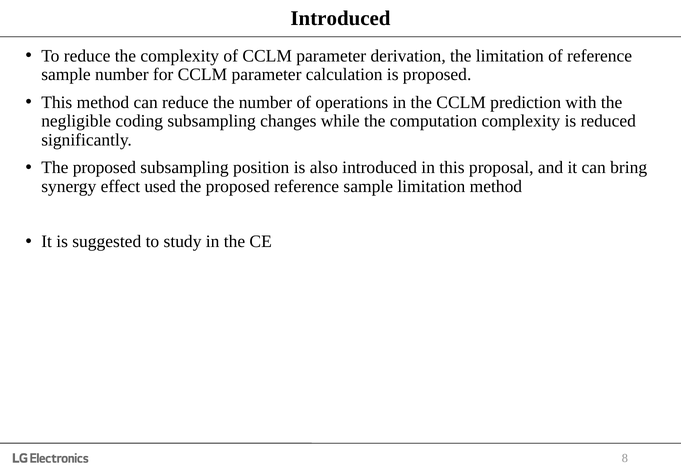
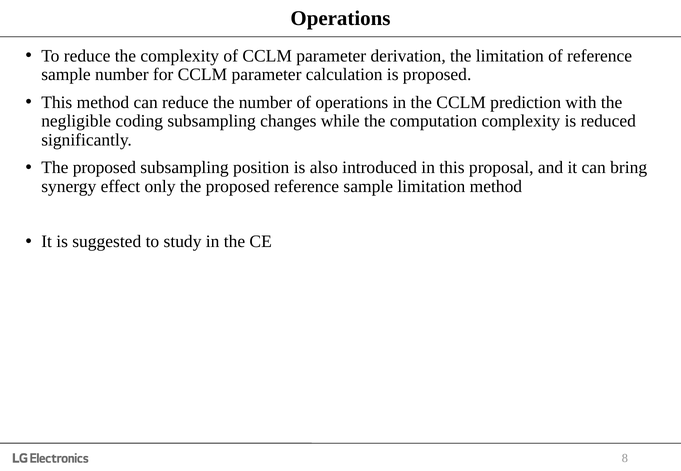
Introduced at (340, 18): Introduced -> Operations
used: used -> only
